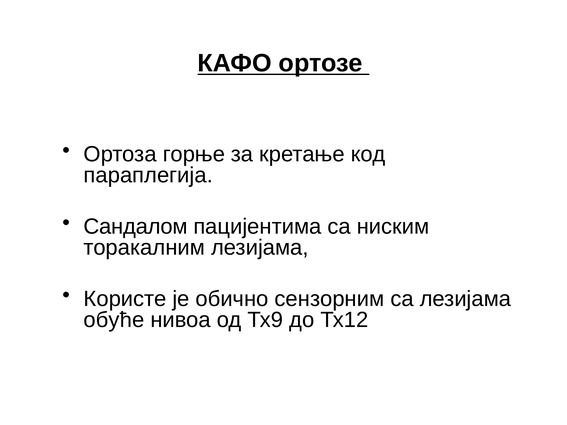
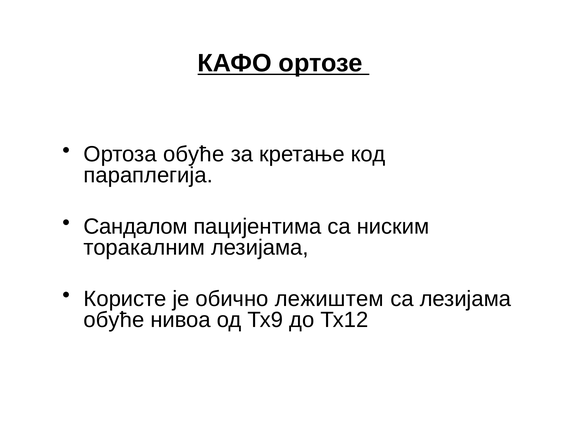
Ортоза горње: горње -> обуће
сензорним: сензорним -> лежиштем
